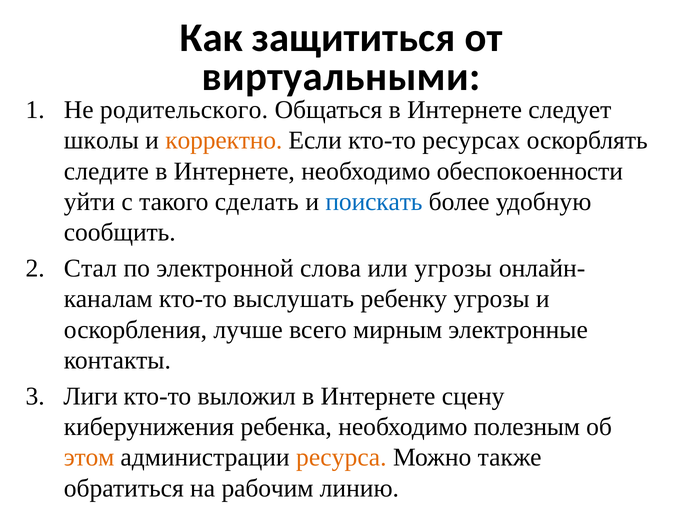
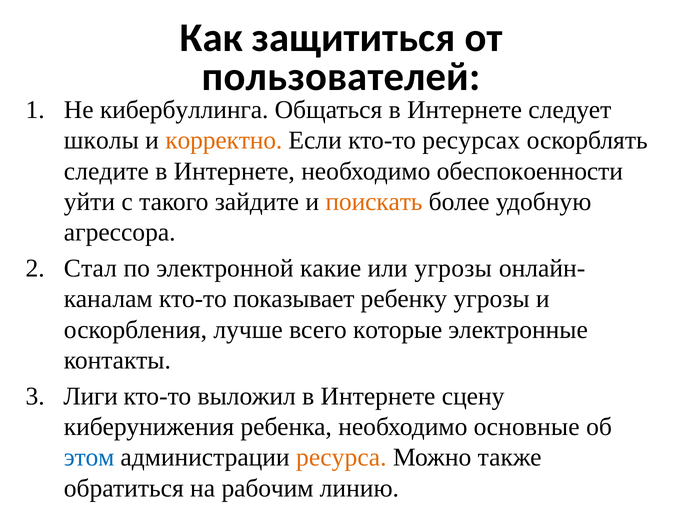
виртуальными: виртуальными -> пользователей
родительского: родительского -> кибербуллинга
сделать: сделать -> зайдите
поискать colour: blue -> orange
сообщить: сообщить -> агрессора
слова: слова -> какие
выслушать: выслушать -> показывает
мирным: мирным -> которые
полезным: полезным -> основные
этом colour: orange -> blue
